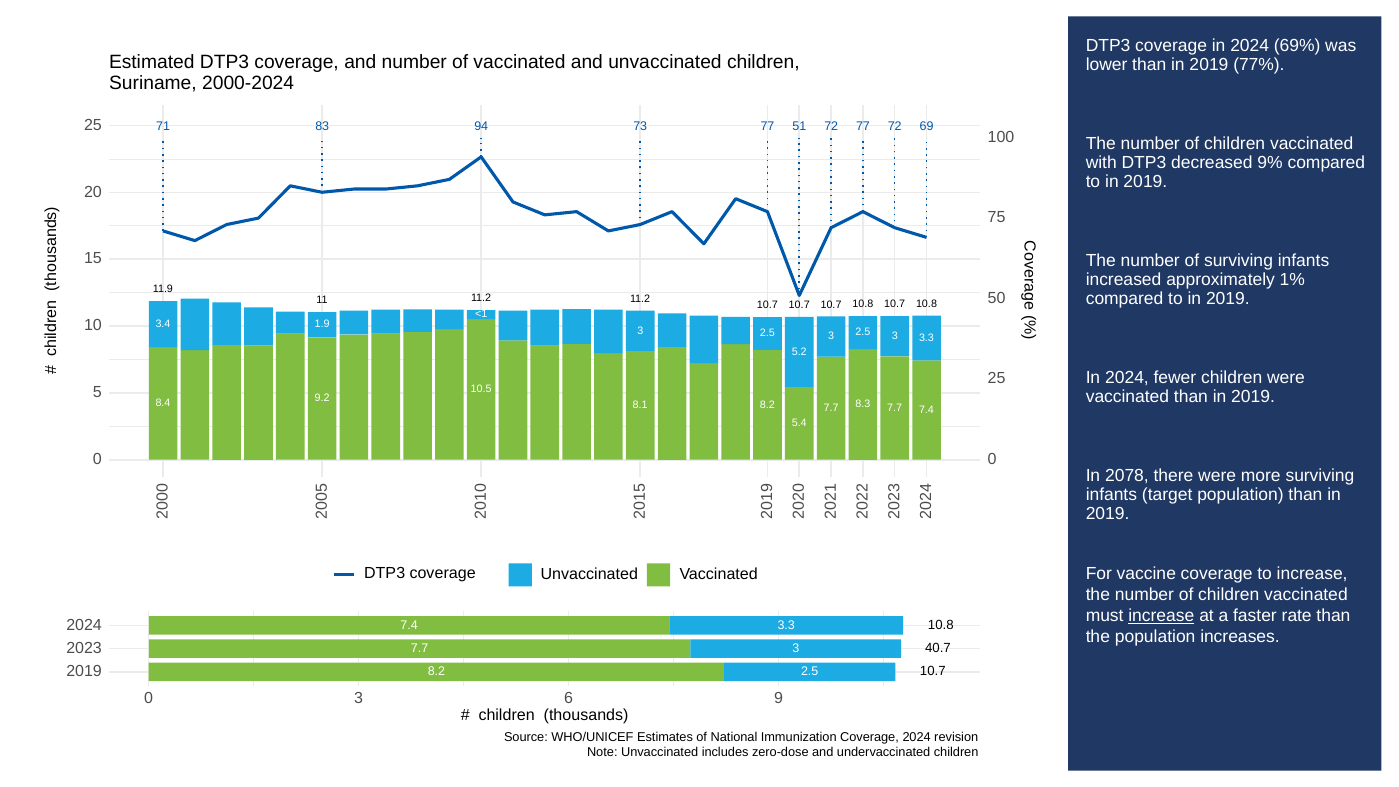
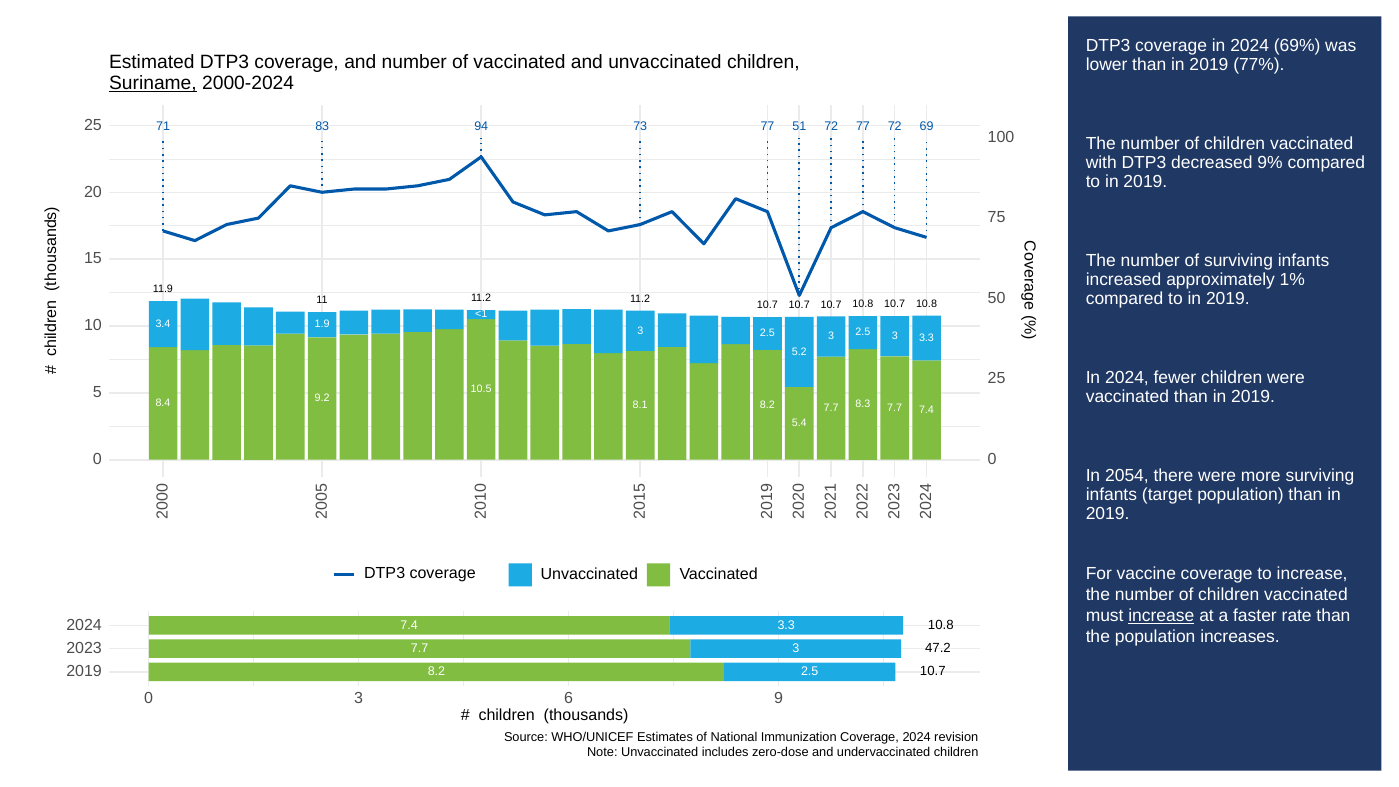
Suriname underline: none -> present
2078: 2078 -> 2054
40.7: 40.7 -> 47.2
